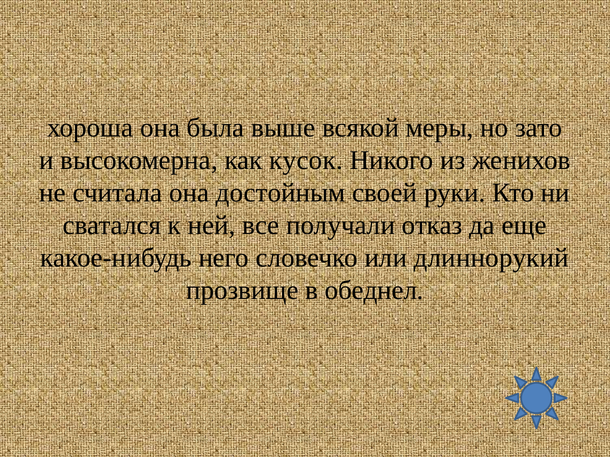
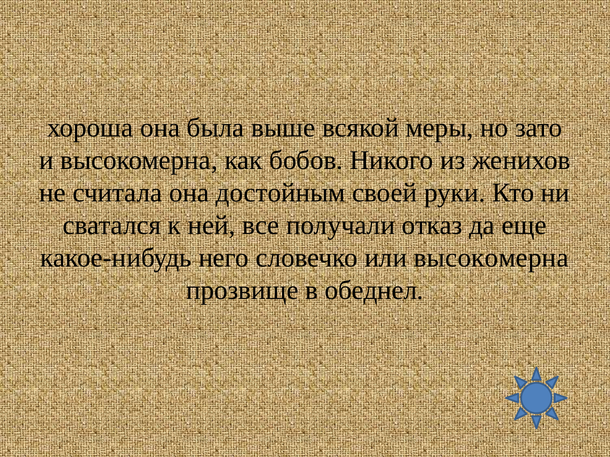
кусок: кусок -> бобов
или длиннорукий: длиннорукий -> высокомерна
